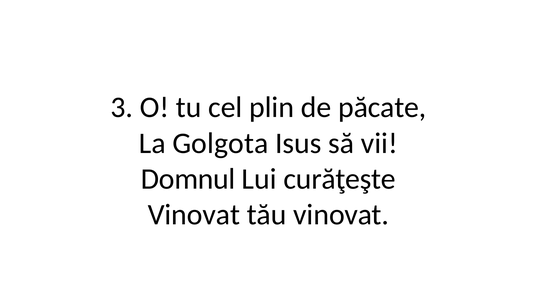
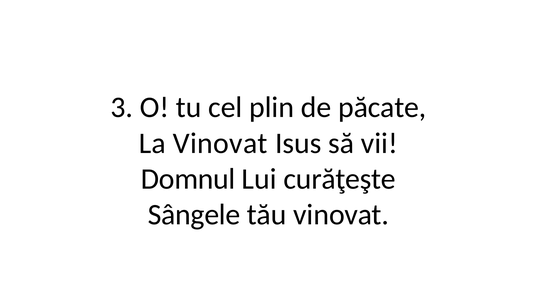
La Golgota: Golgota -> Vinovat
Vinovat at (194, 215): Vinovat -> Sângele
